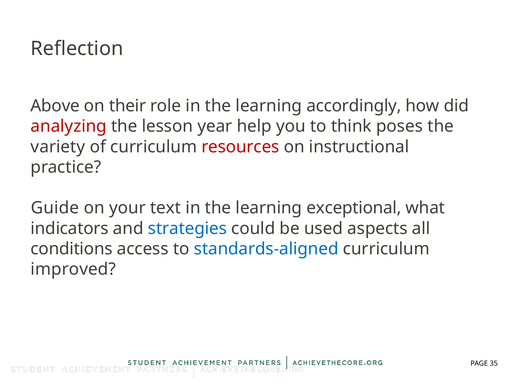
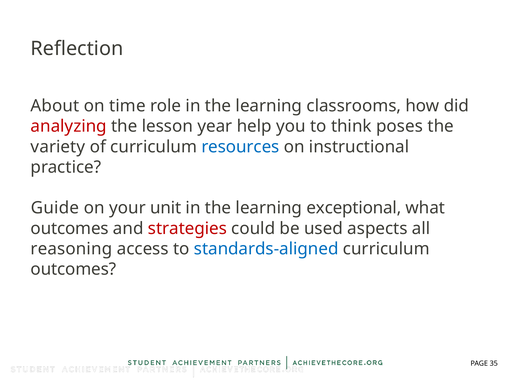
Above: Above -> About
their: their -> time
accordingly: accordingly -> classrooms
resources colour: red -> blue
text: text -> unit
indicators at (70, 229): indicators -> outcomes
strategies colour: blue -> red
conditions: conditions -> reasoning
improved at (73, 269): improved -> outcomes
